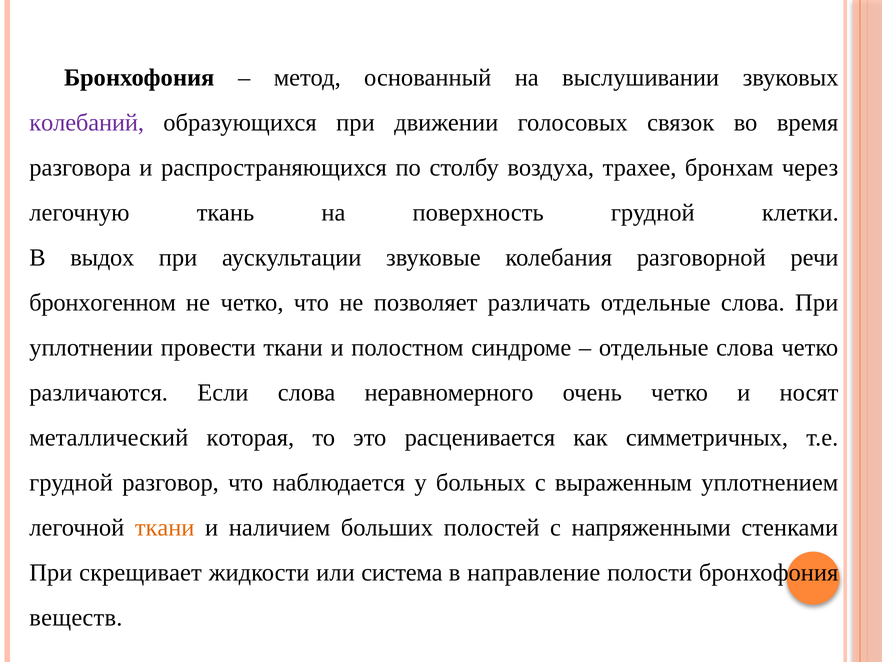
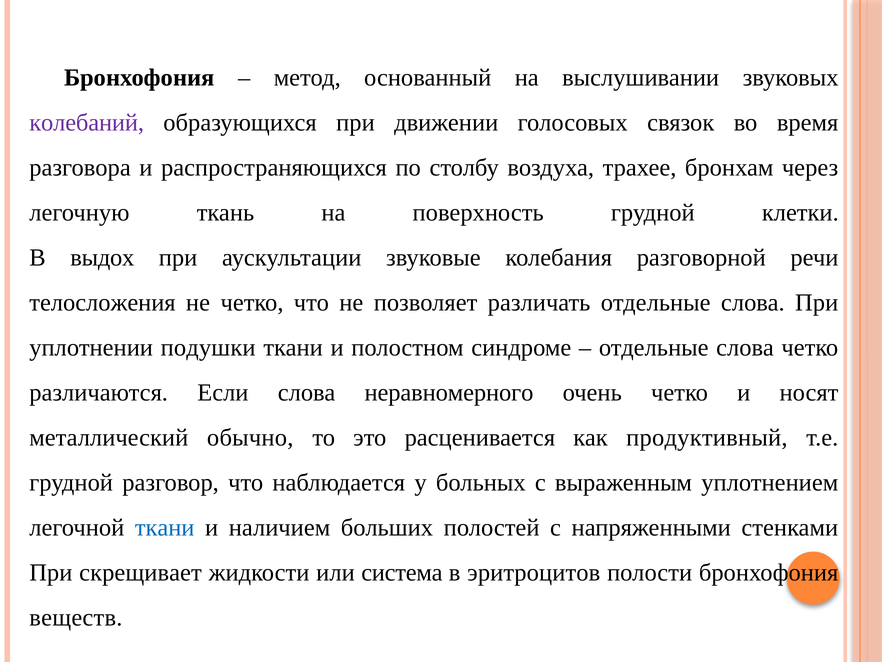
бронхогенном: бронхогенном -> телосложения
провести: провести -> подушки
которая: которая -> обычно
симметричных: симметричных -> продуктивный
ткани at (165, 527) colour: orange -> blue
направление: направление -> эритроцитов
